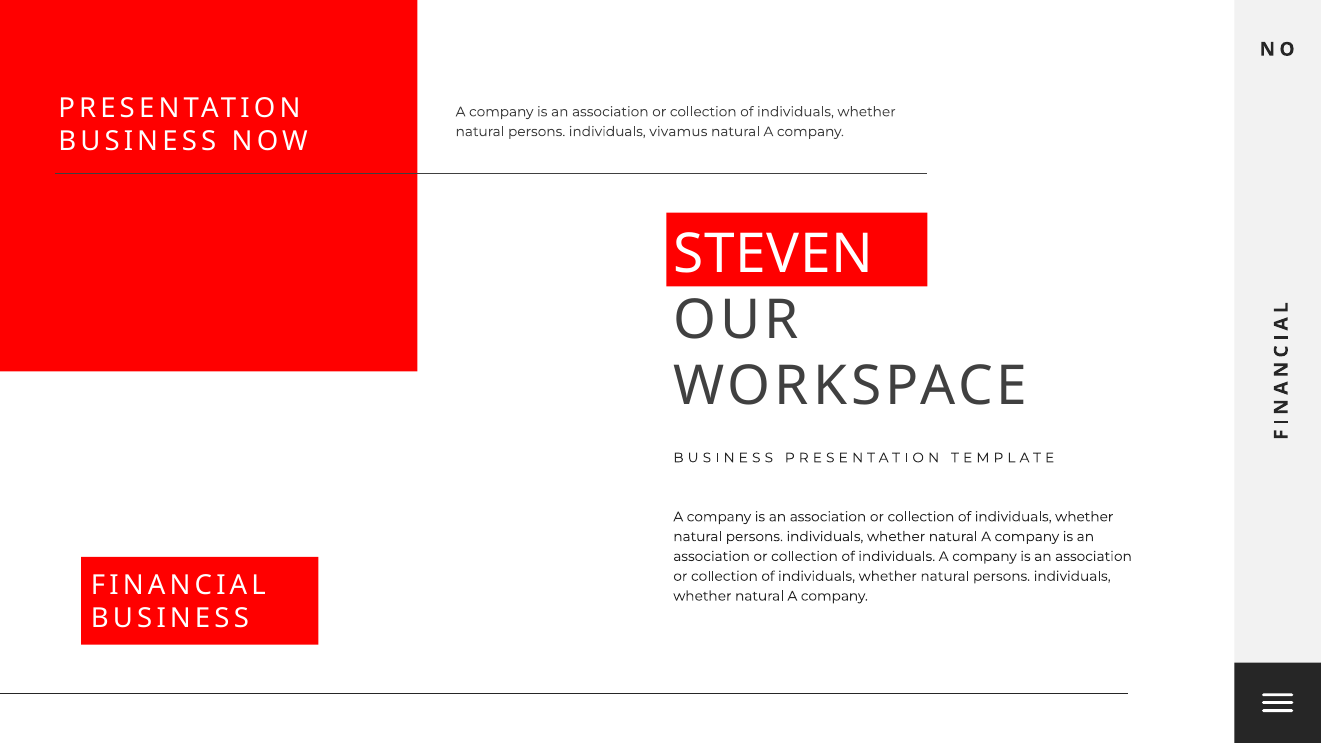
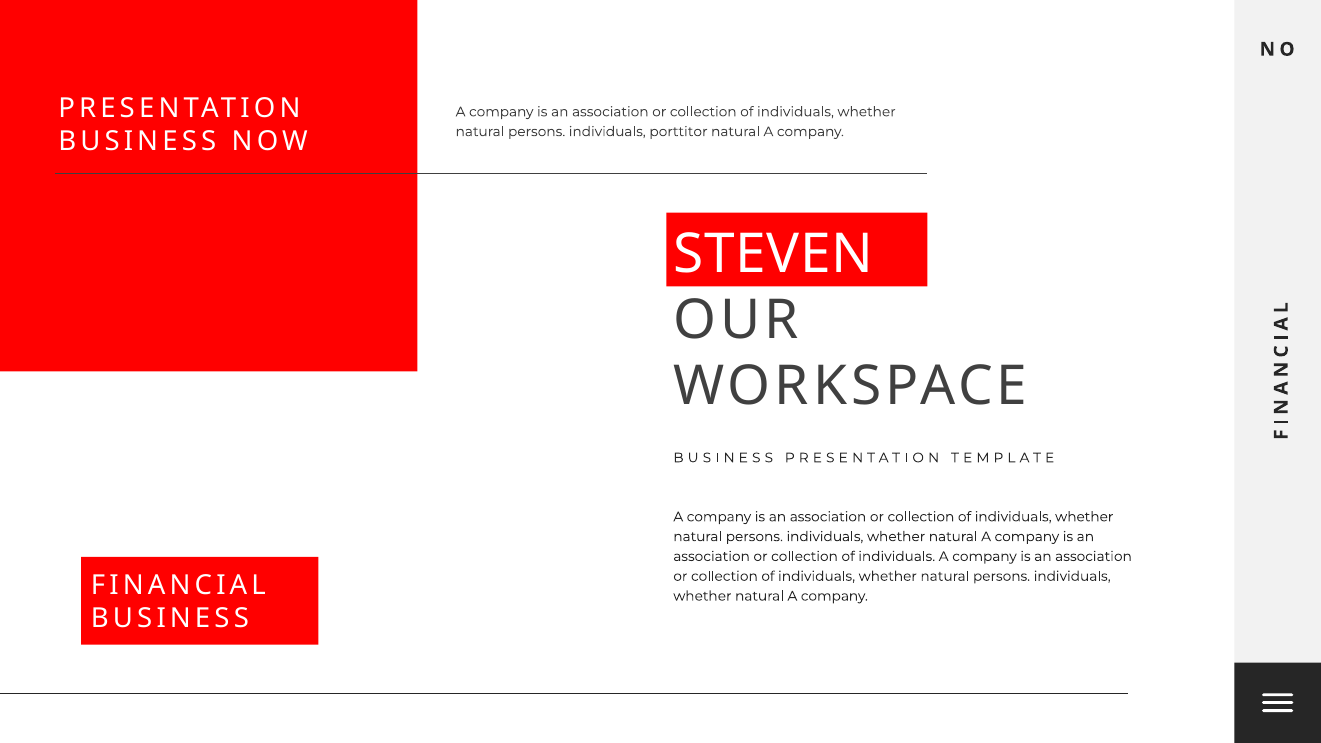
vivamus: vivamus -> porttitor
